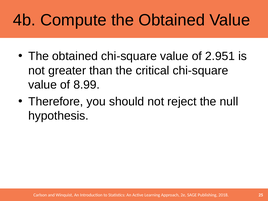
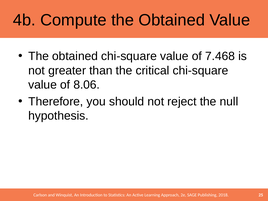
2.951: 2.951 -> 7.468
8.99: 8.99 -> 8.06
